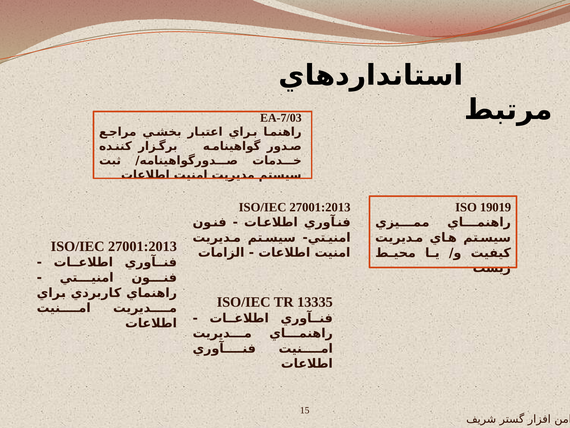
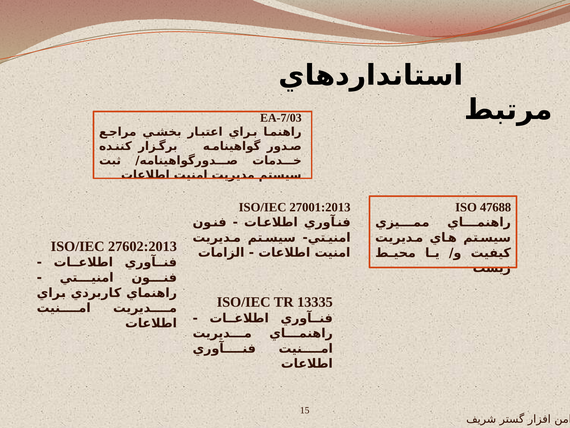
19019: 19019 -> 47688
27001:2013 at (142, 246): 27001:2013 -> 27602:2013
